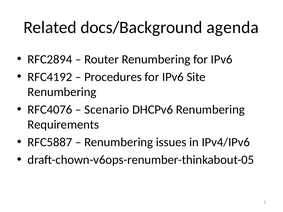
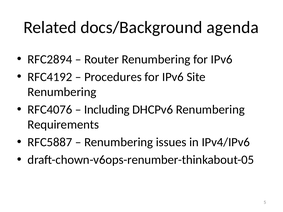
Scenario: Scenario -> Including
